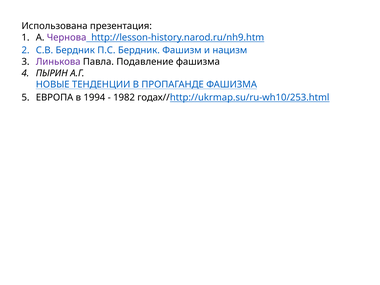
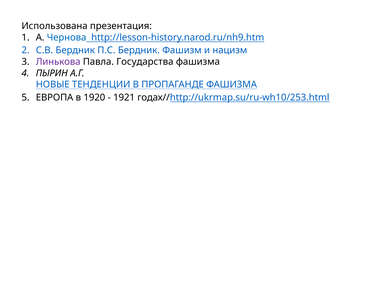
Чернова colour: purple -> blue
Подавление: Подавление -> Государства
1994: 1994 -> 1920
1982: 1982 -> 1921
